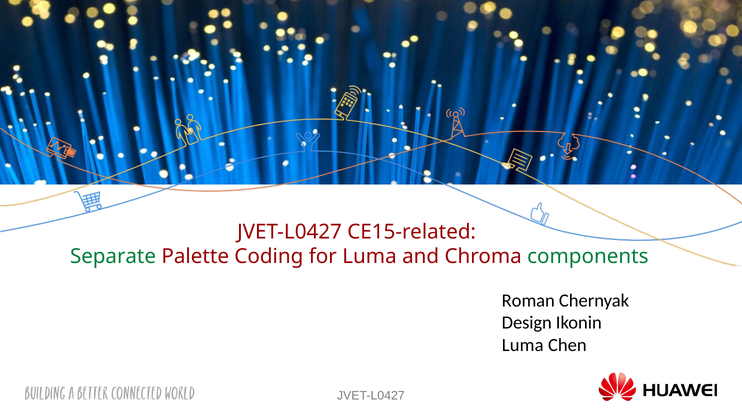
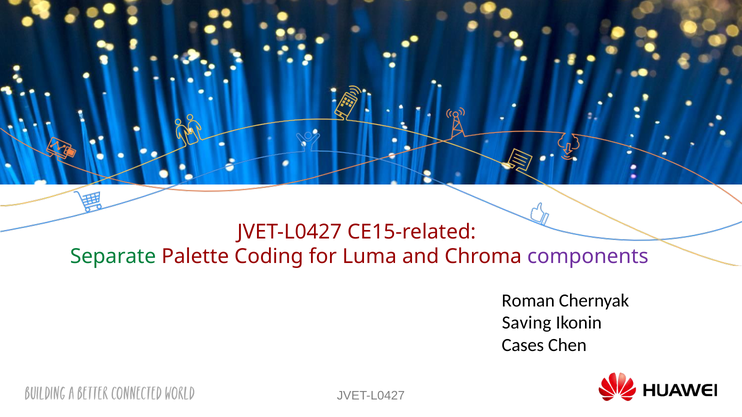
components colour: green -> purple
Design: Design -> Saving
Luma at (523, 345): Luma -> Cases
